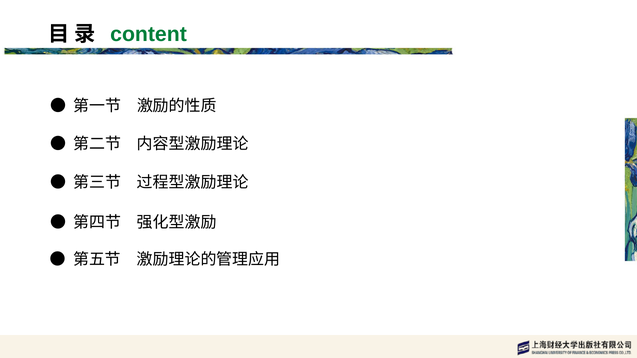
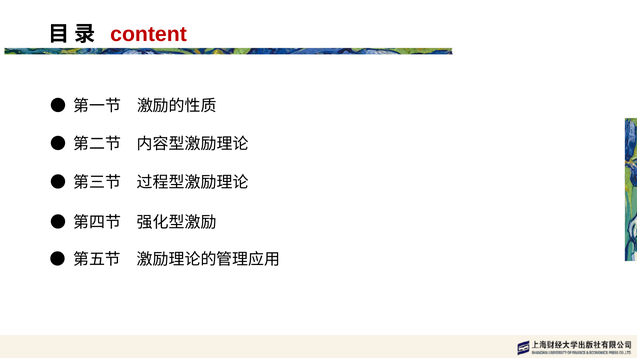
content colour: green -> red
